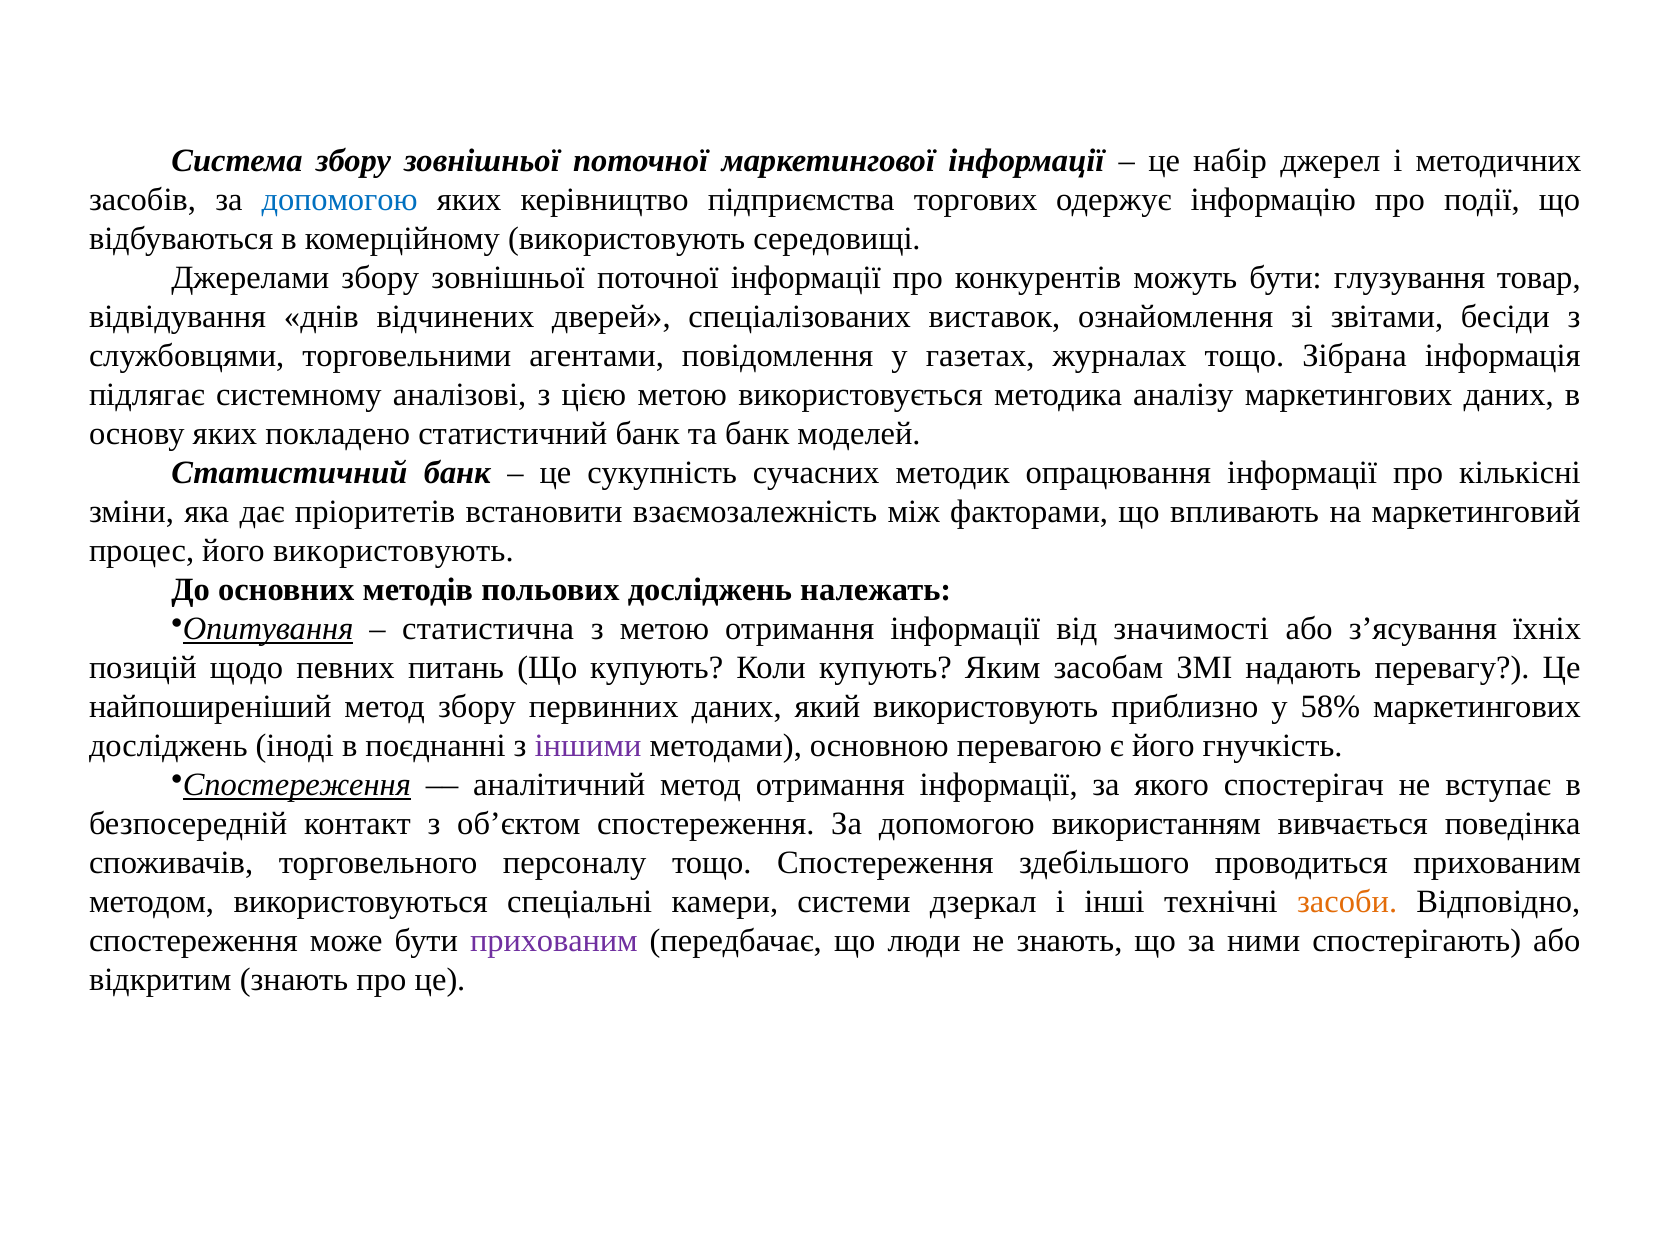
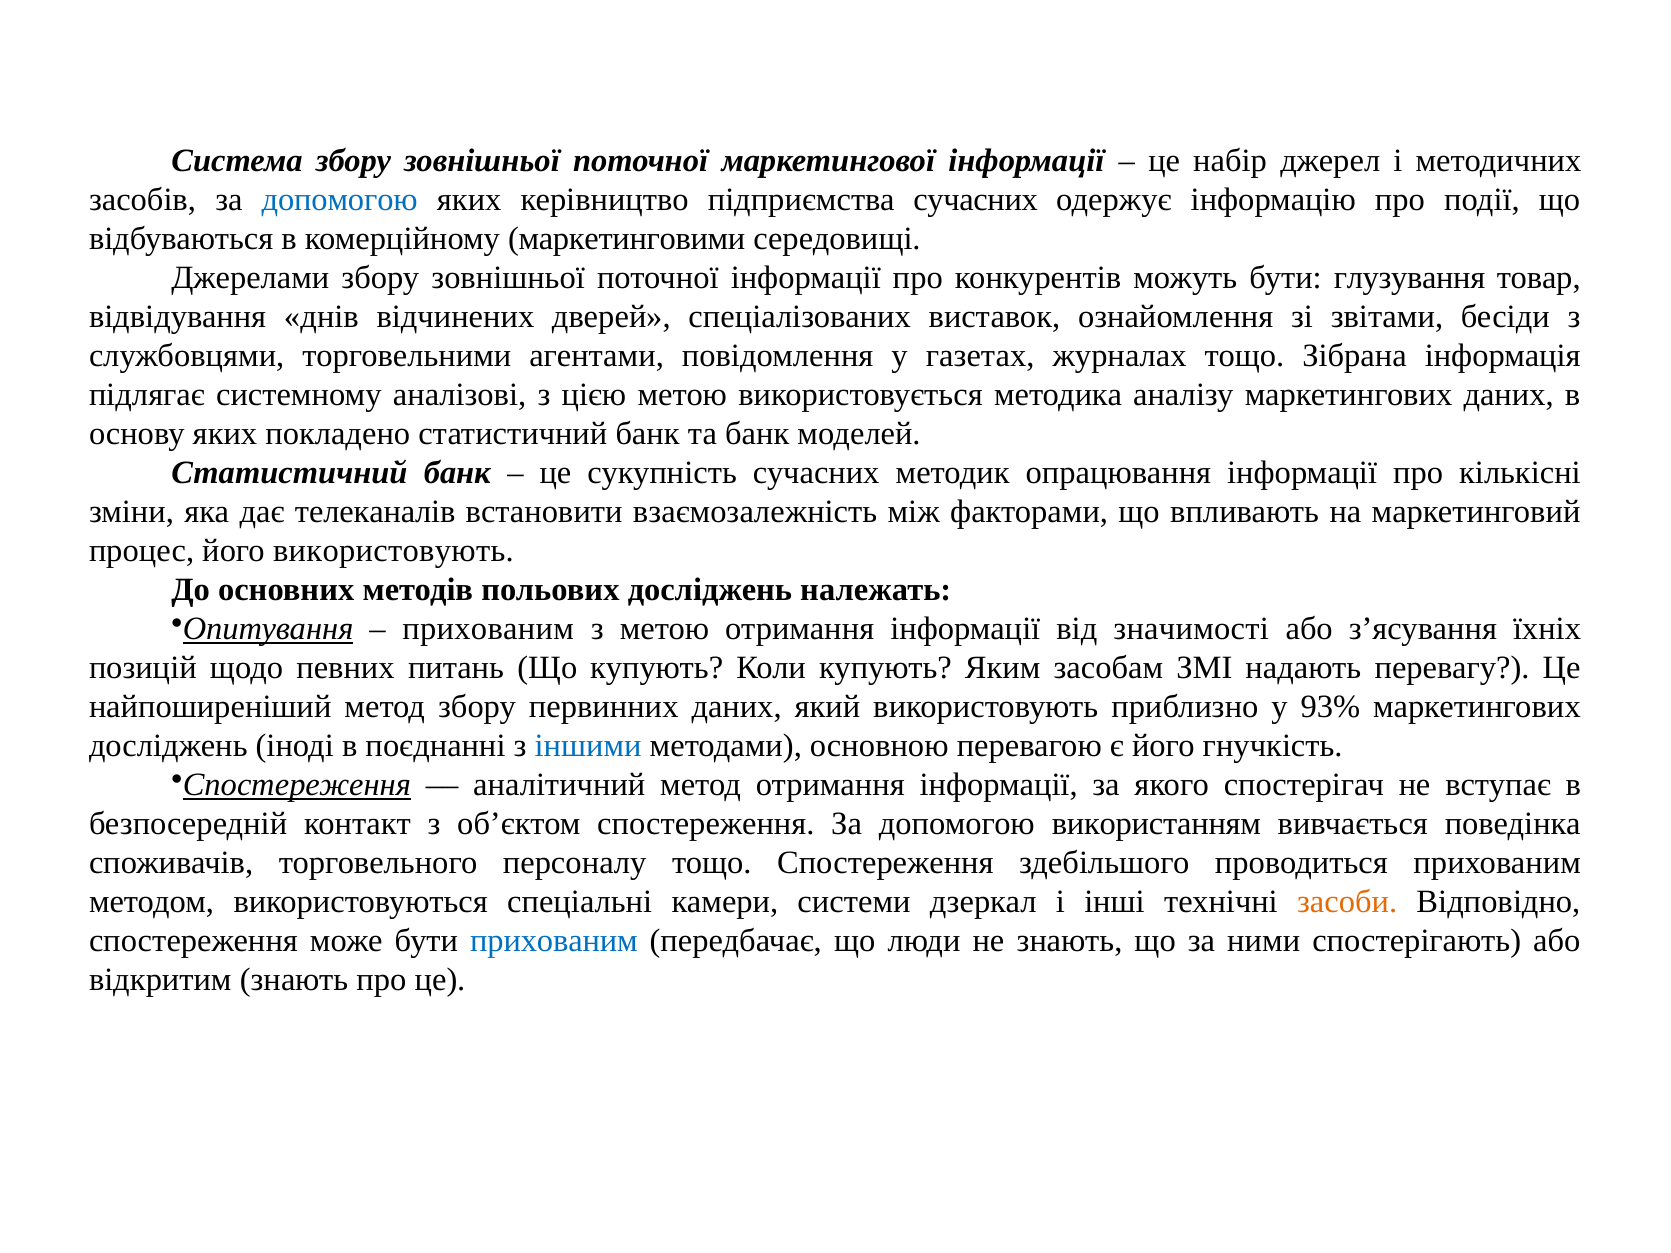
підприємства торгових: торгових -> сучасних
комерційному використовують: використовують -> маркетинговими
пріоритетів: пріоритетів -> телеканалів
статистична at (488, 629): статистична -> прихованим
58%: 58% -> 93%
іншими colour: purple -> blue
прихованим at (554, 941) colour: purple -> blue
